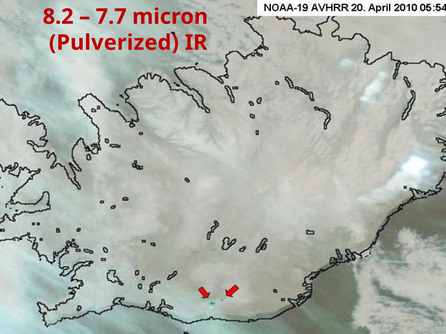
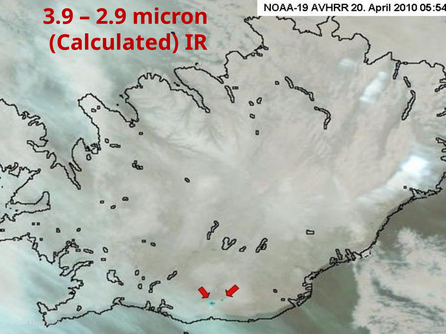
8.2: 8.2 -> 3.9
7.7: 7.7 -> 2.9
Pulverized: Pulverized -> Calculated
